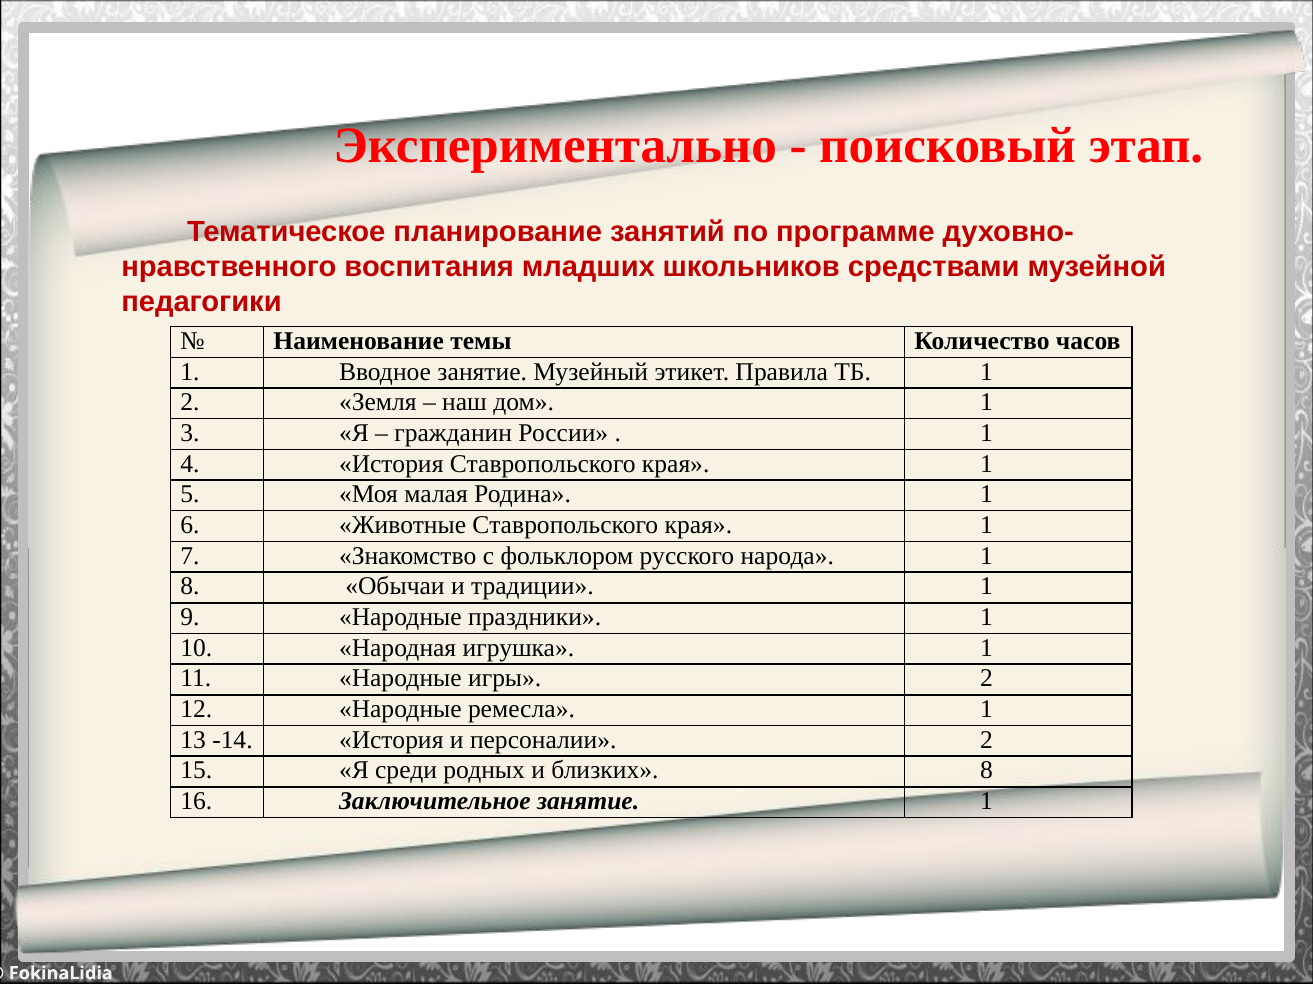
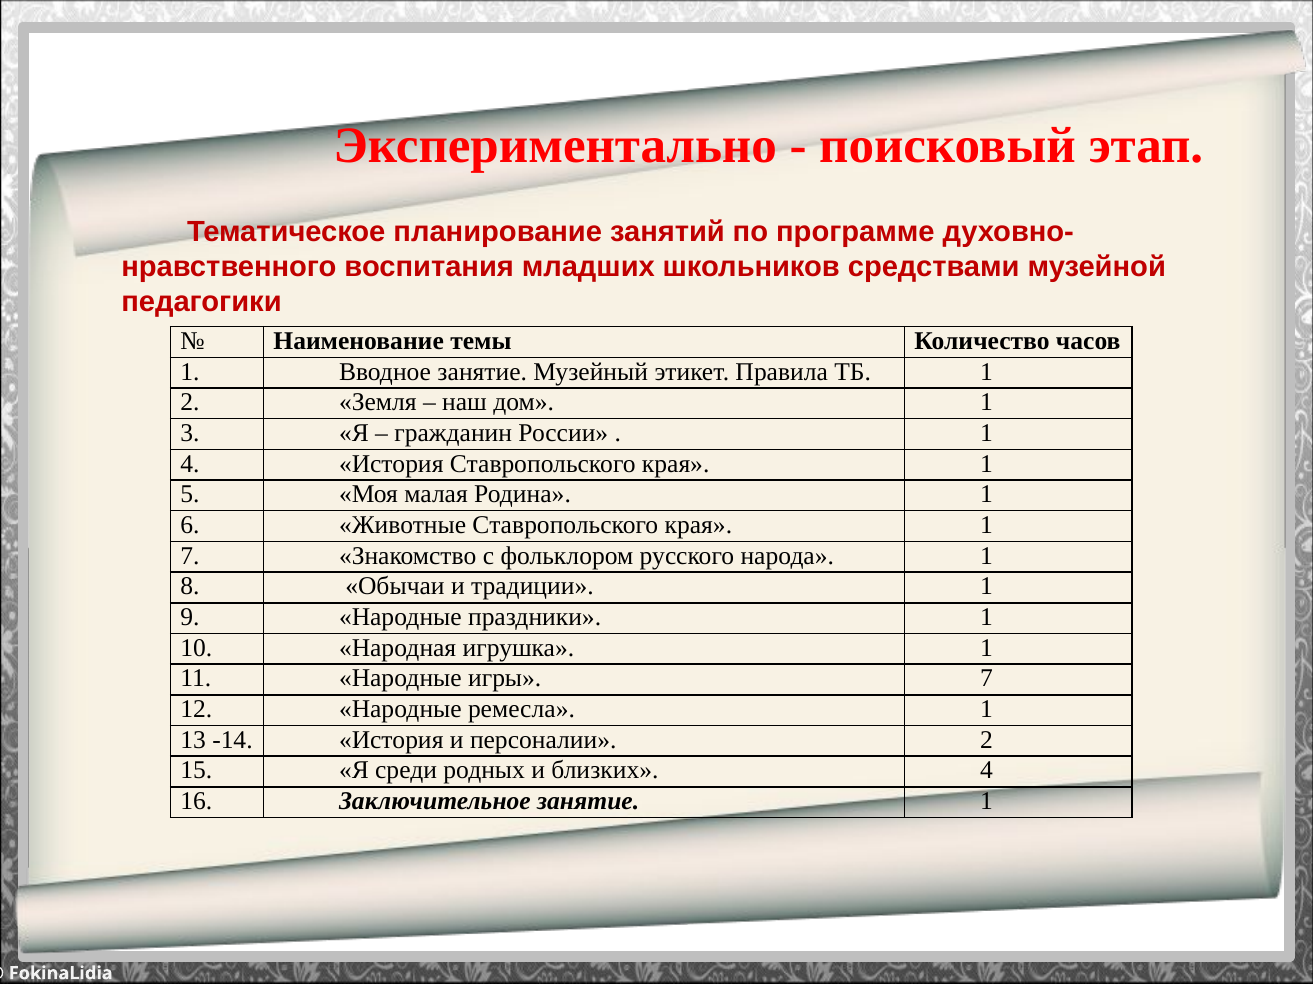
игры 2: 2 -> 7
близких 8: 8 -> 4
